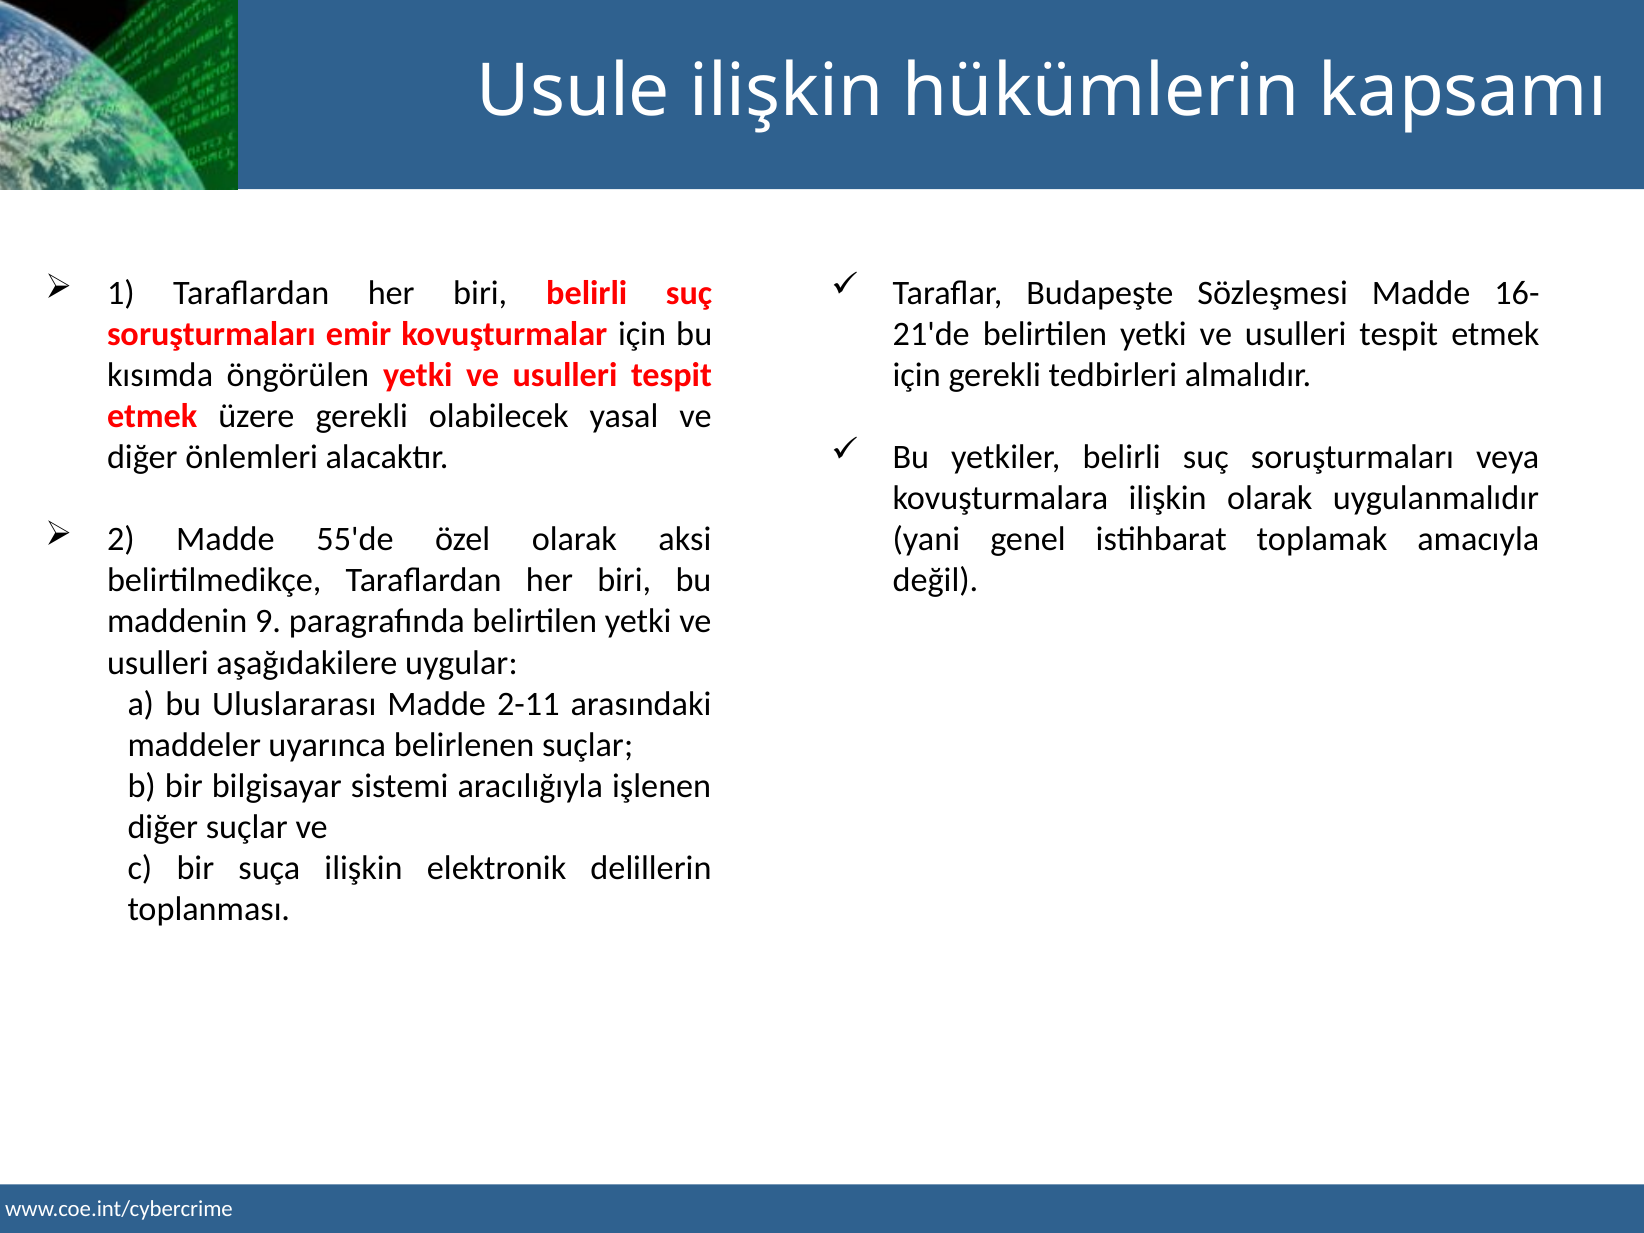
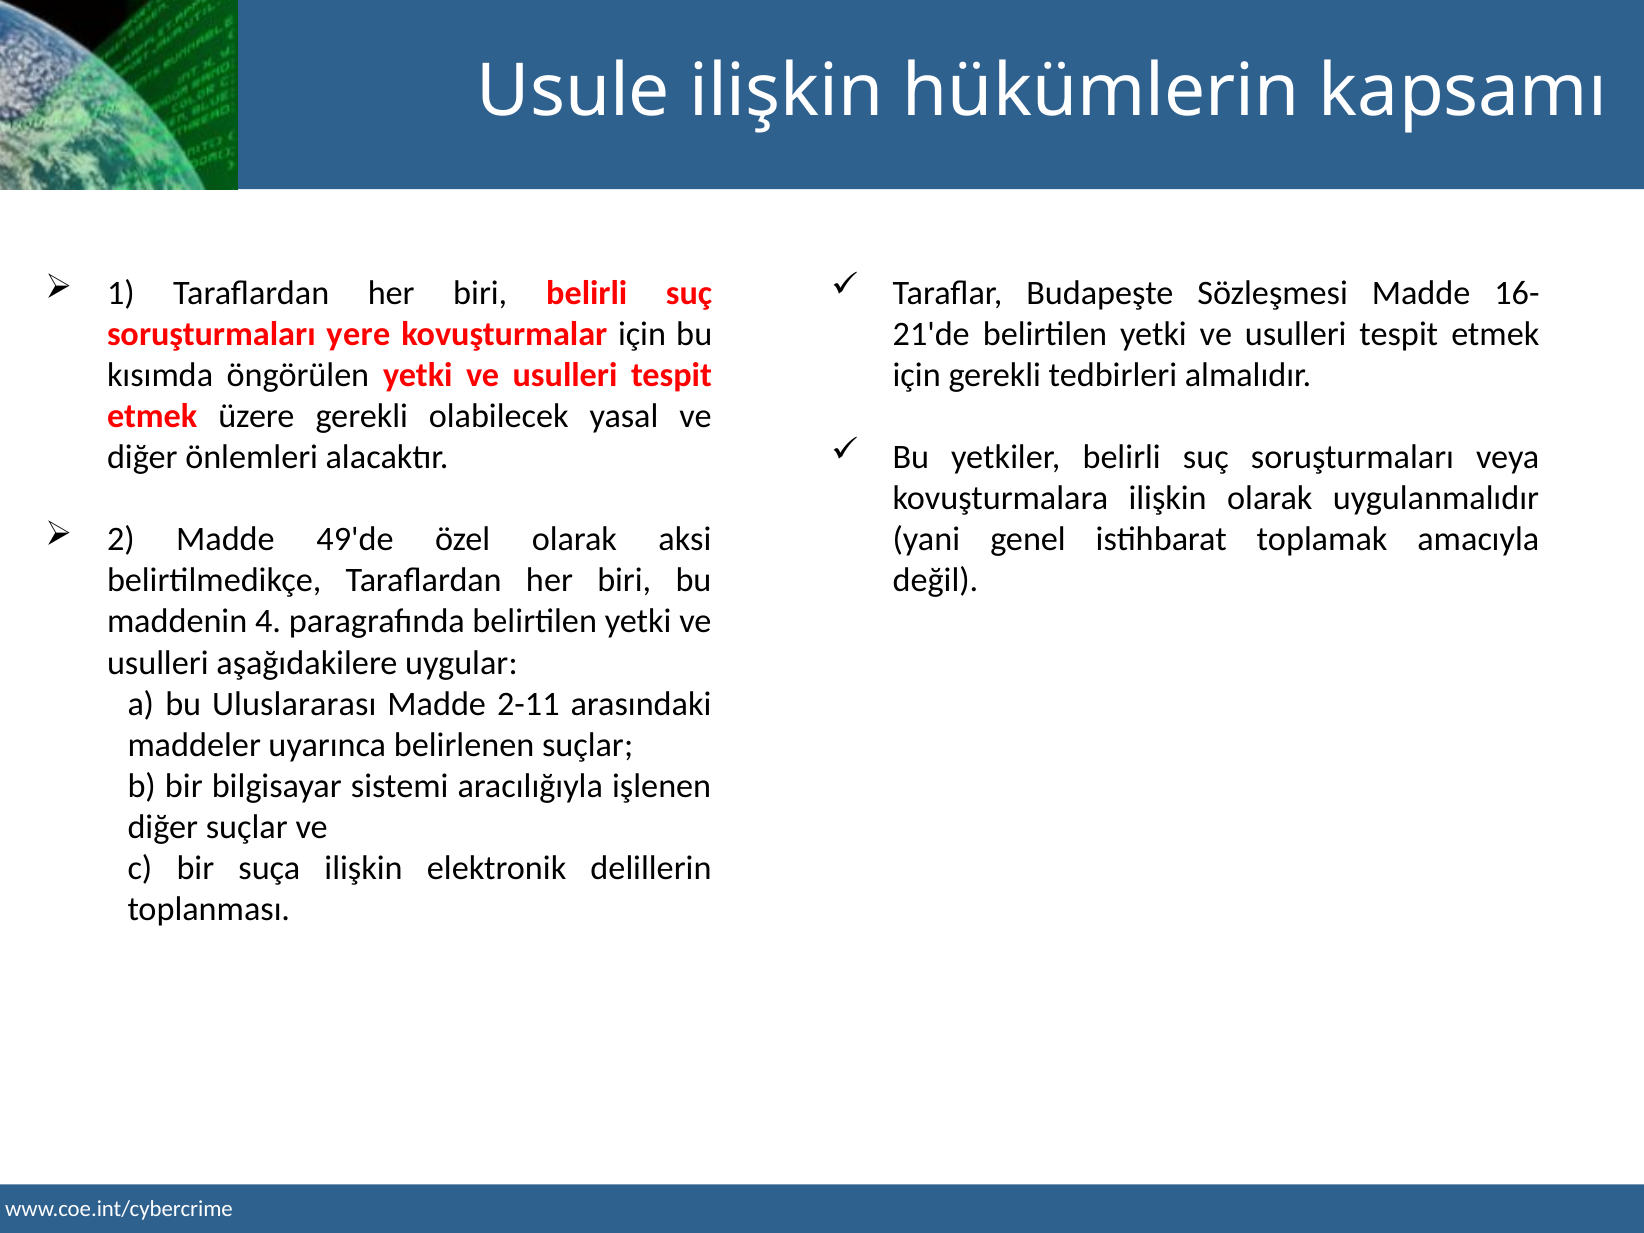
emir: emir -> yere
55'de: 55'de -> 49'de
9: 9 -> 4
